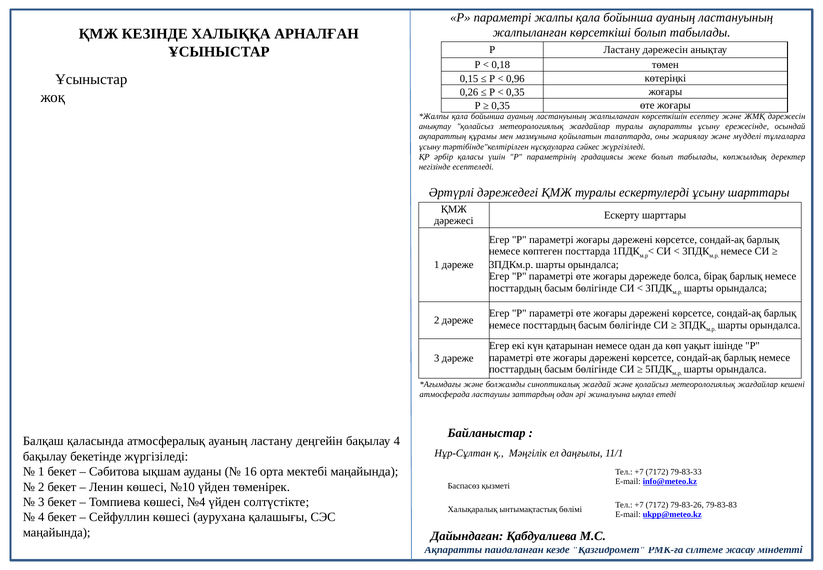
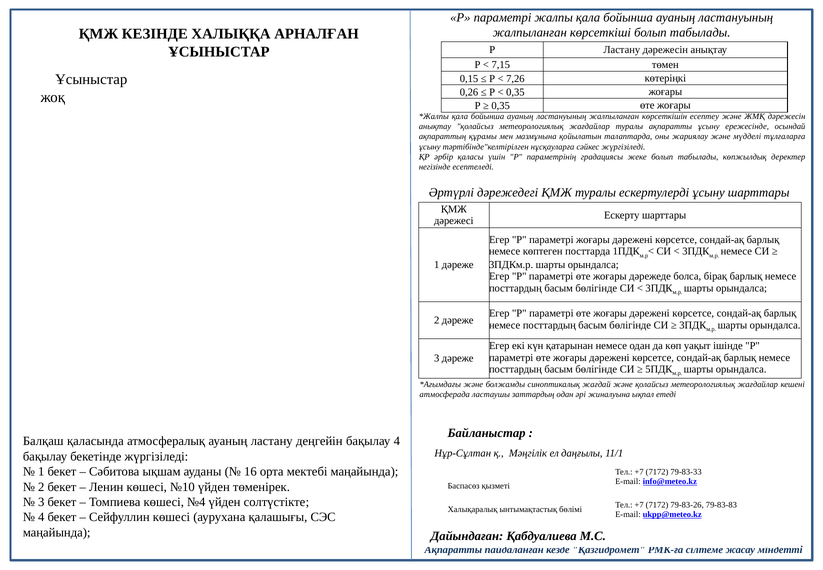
0,18: 0,18 -> 7,15
0,96: 0,96 -> 7,26
